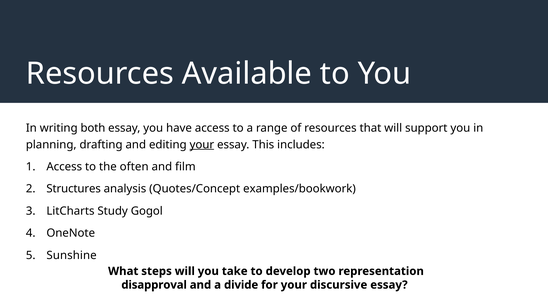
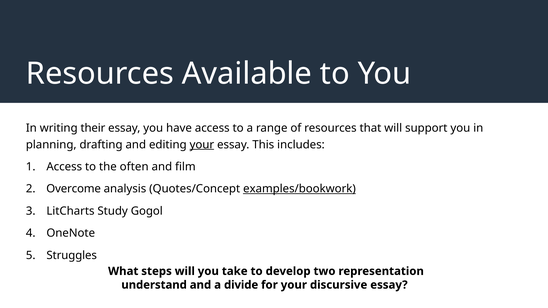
both: both -> their
Structures: Structures -> Overcome
examples/bookwork underline: none -> present
Sunshine: Sunshine -> Struggles
disapproval: disapproval -> understand
